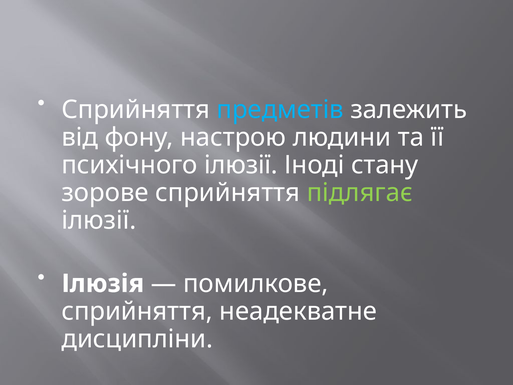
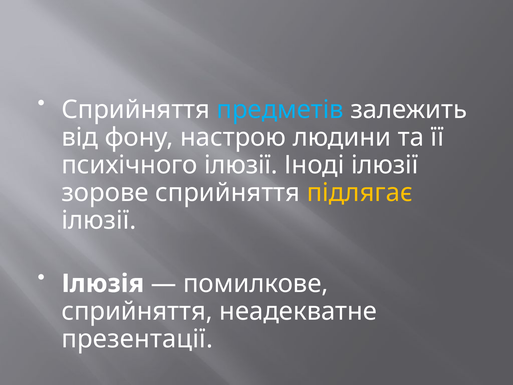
Іноді стану: стану -> ілюзії
підлягає colour: light green -> yellow
дисципліни: дисципліни -> презентації
